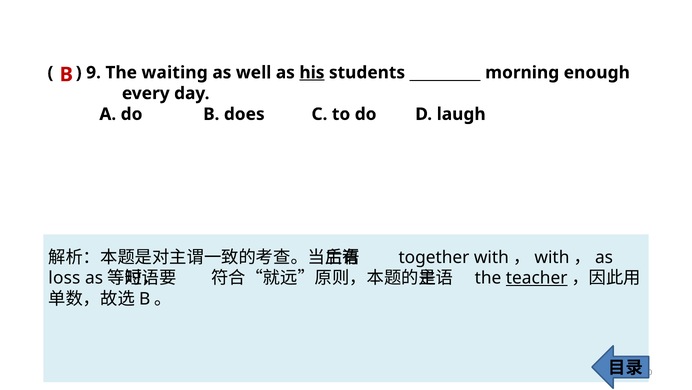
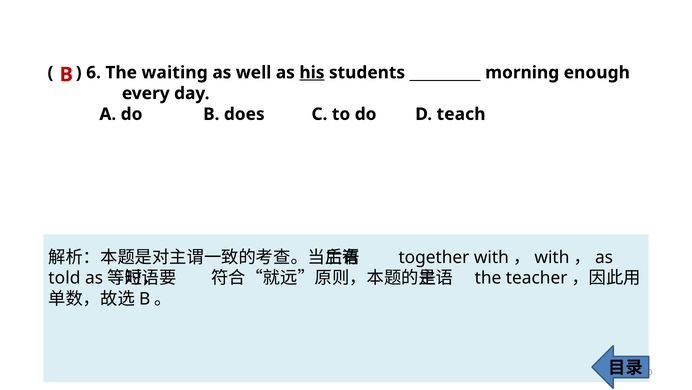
9: 9 -> 6
laugh: laugh -> teach
teacher underline: present -> none
loss: loss -> told
